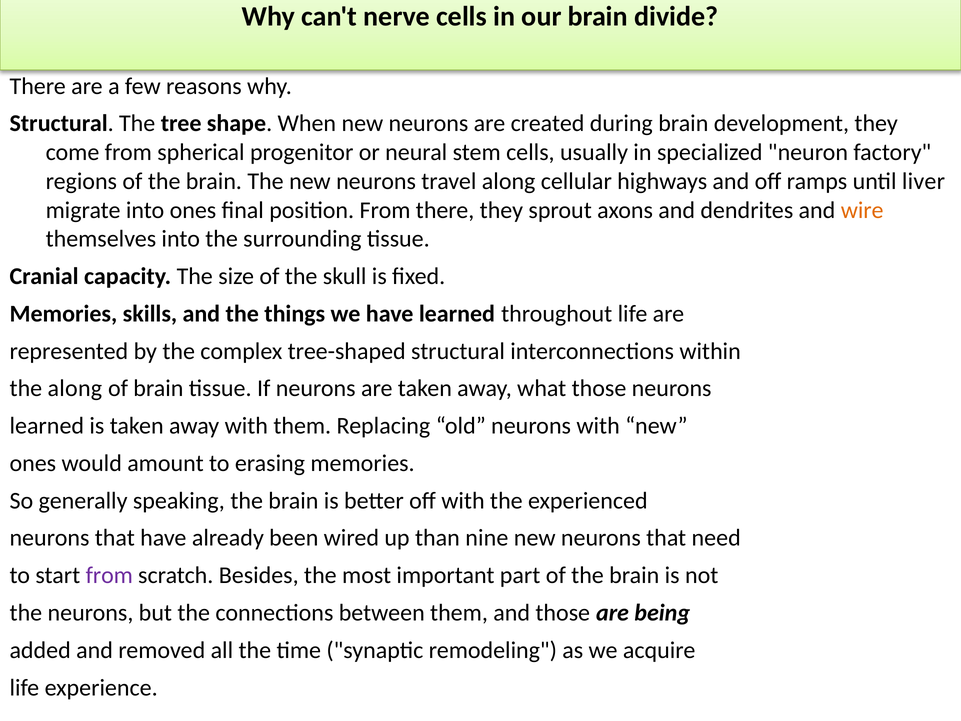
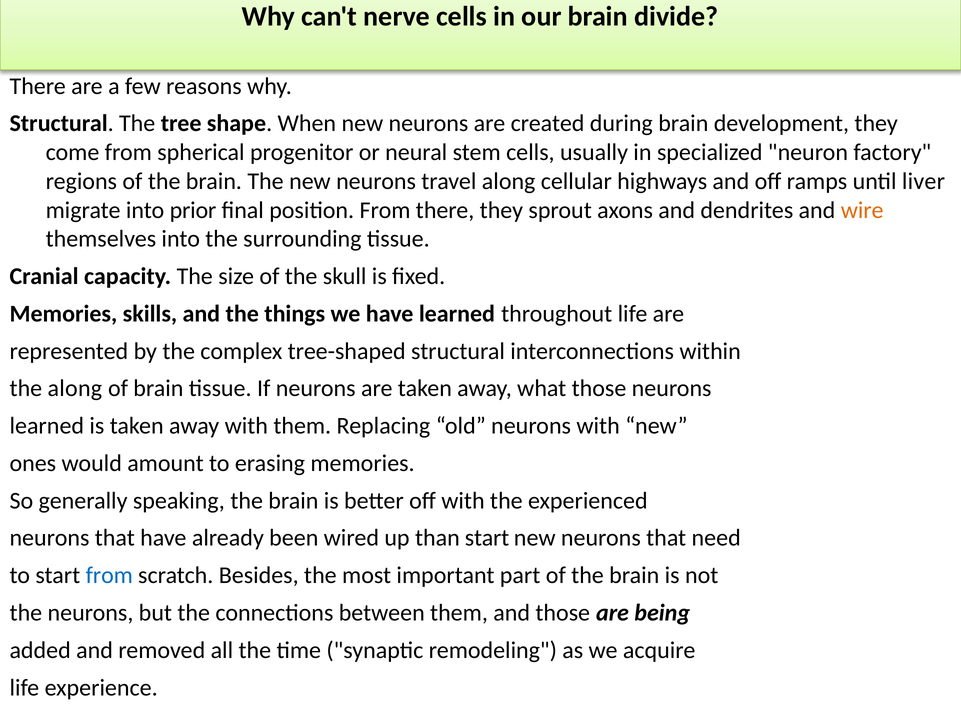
into ones: ones -> prior
than nine: nine -> start
from at (109, 575) colour: purple -> blue
